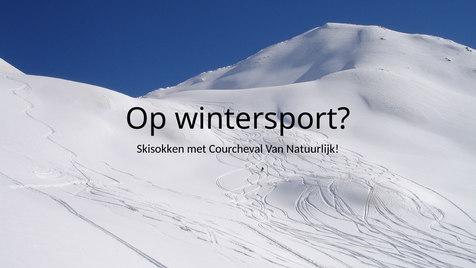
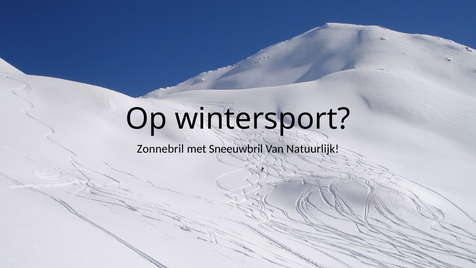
Skisokken: Skisokken -> Zonnebril
Courcheval: Courcheval -> Sneeuwbril
